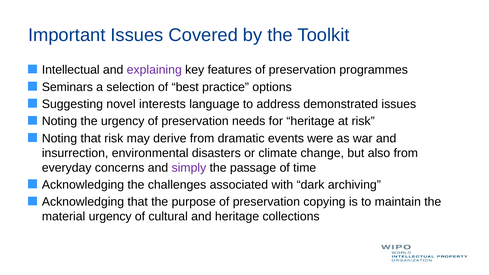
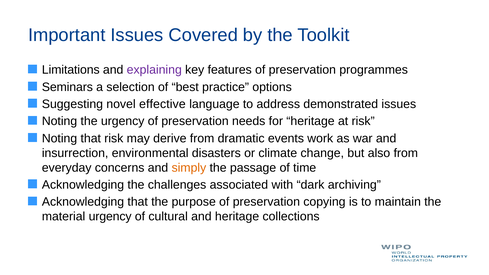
Intellectual: Intellectual -> Limitations
interests: interests -> effective
were: were -> work
simply colour: purple -> orange
